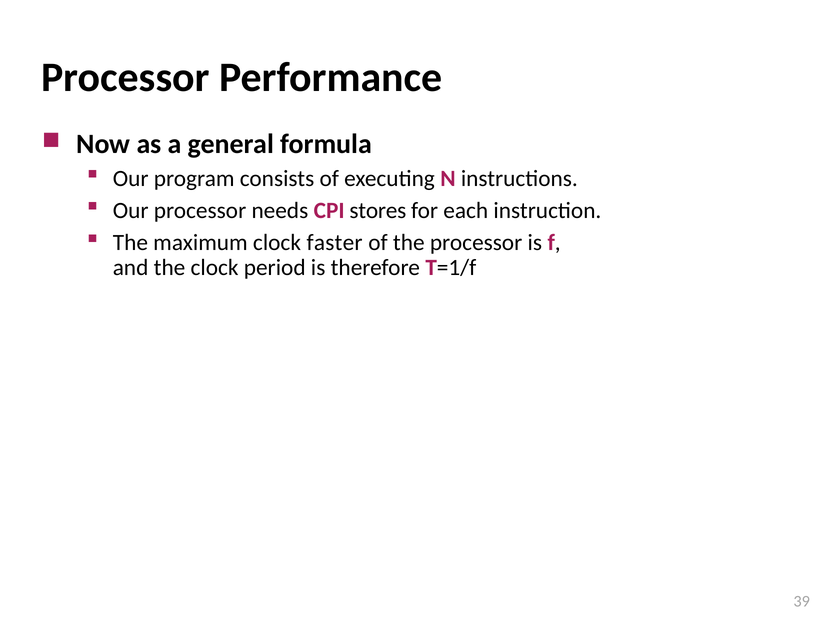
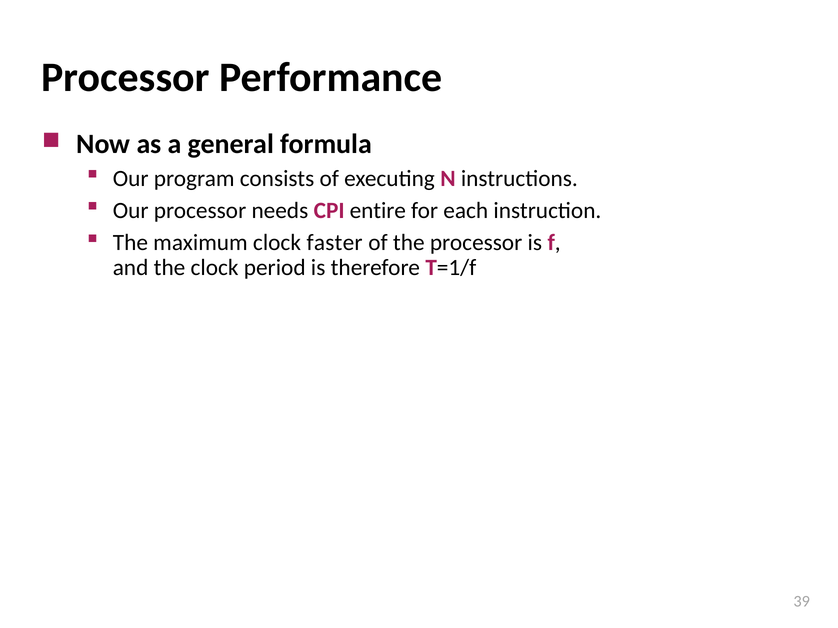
stores: stores -> entire
